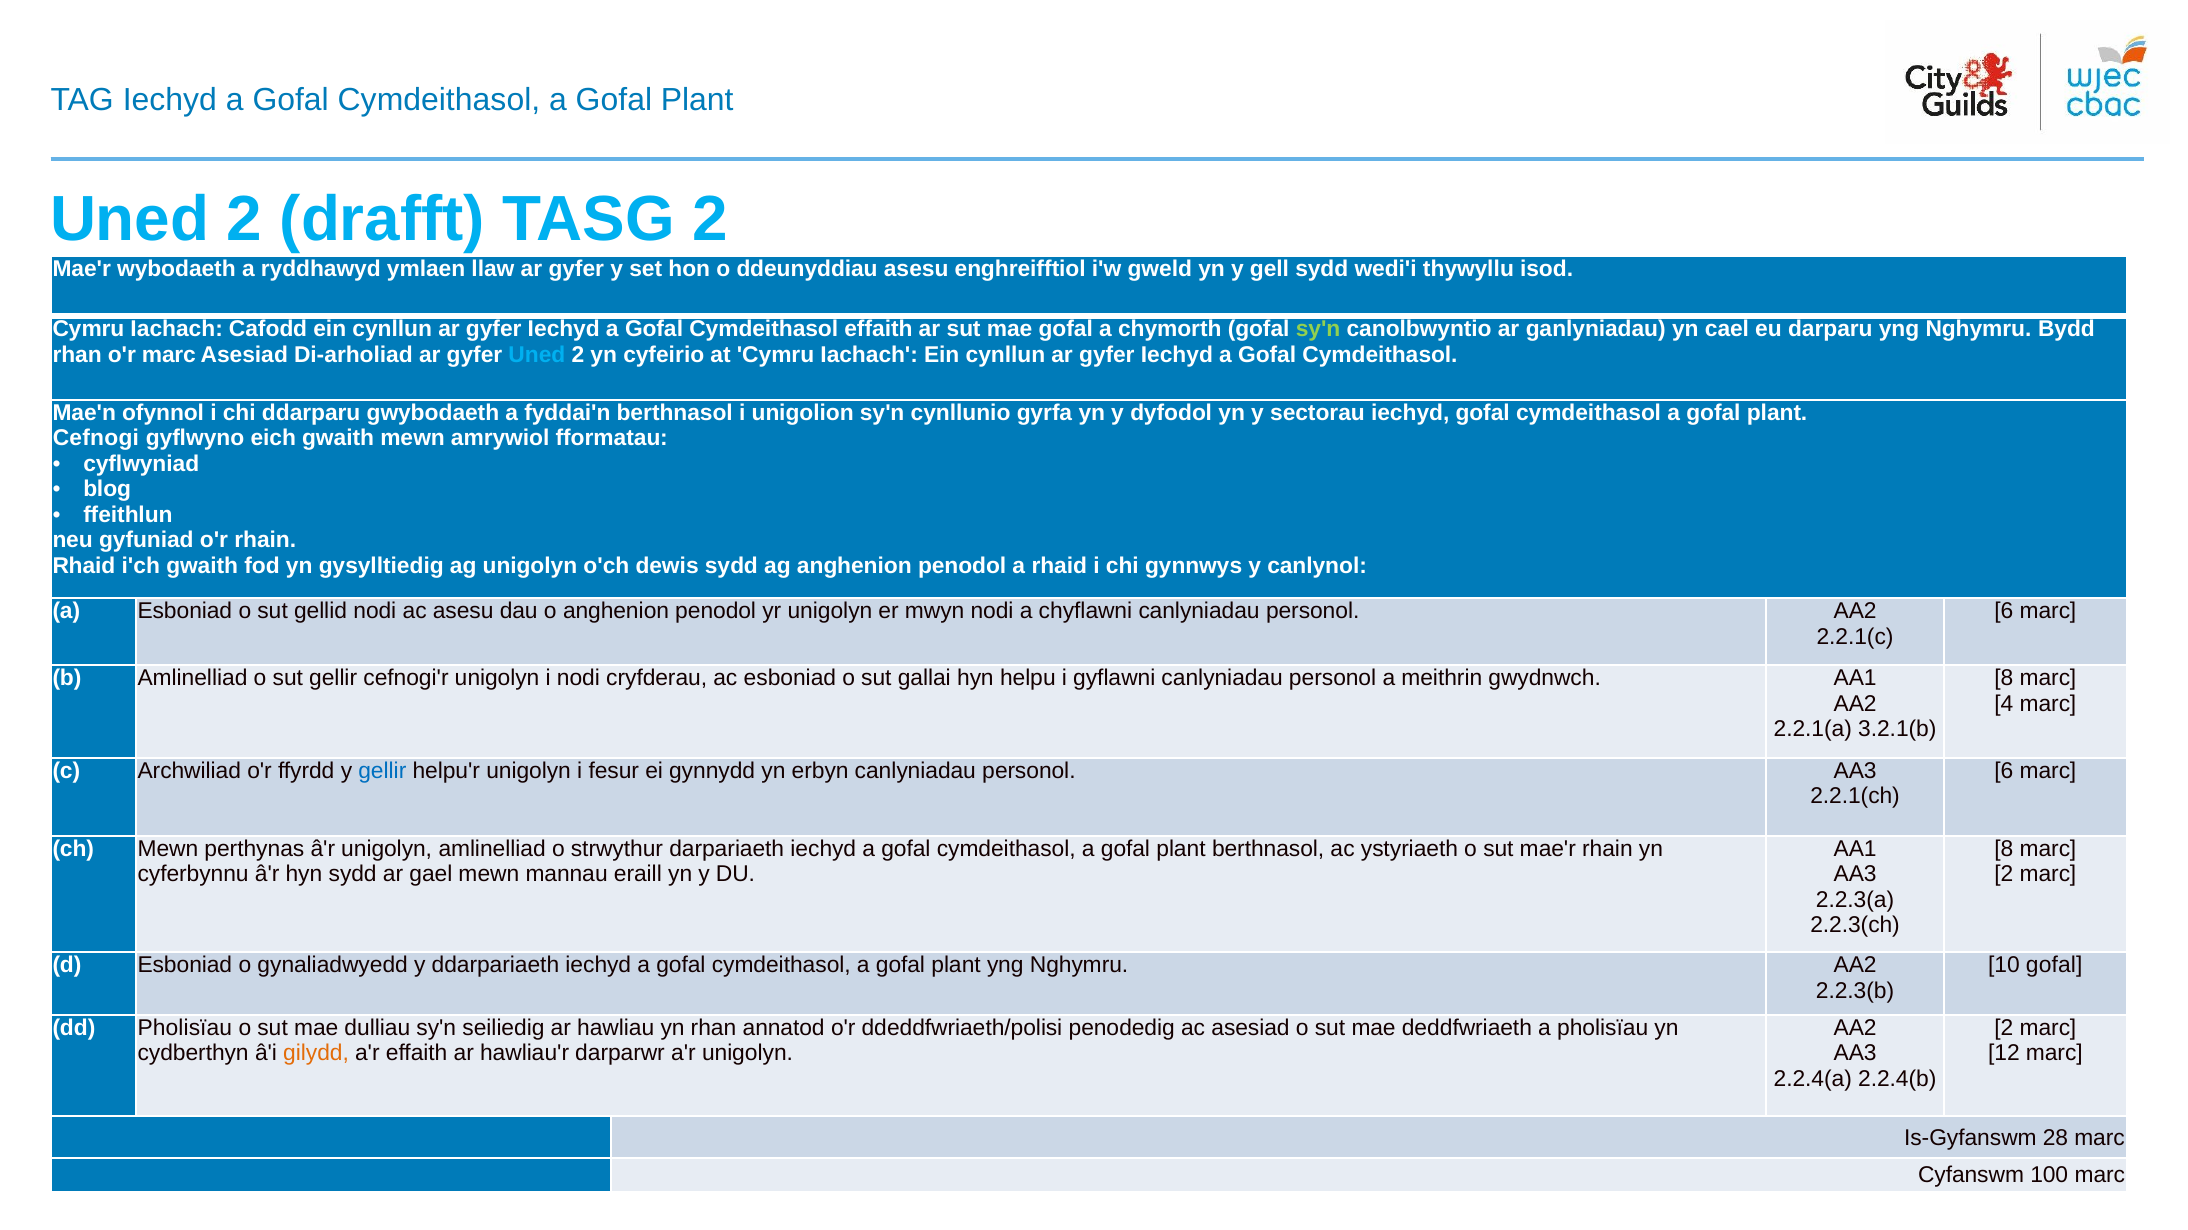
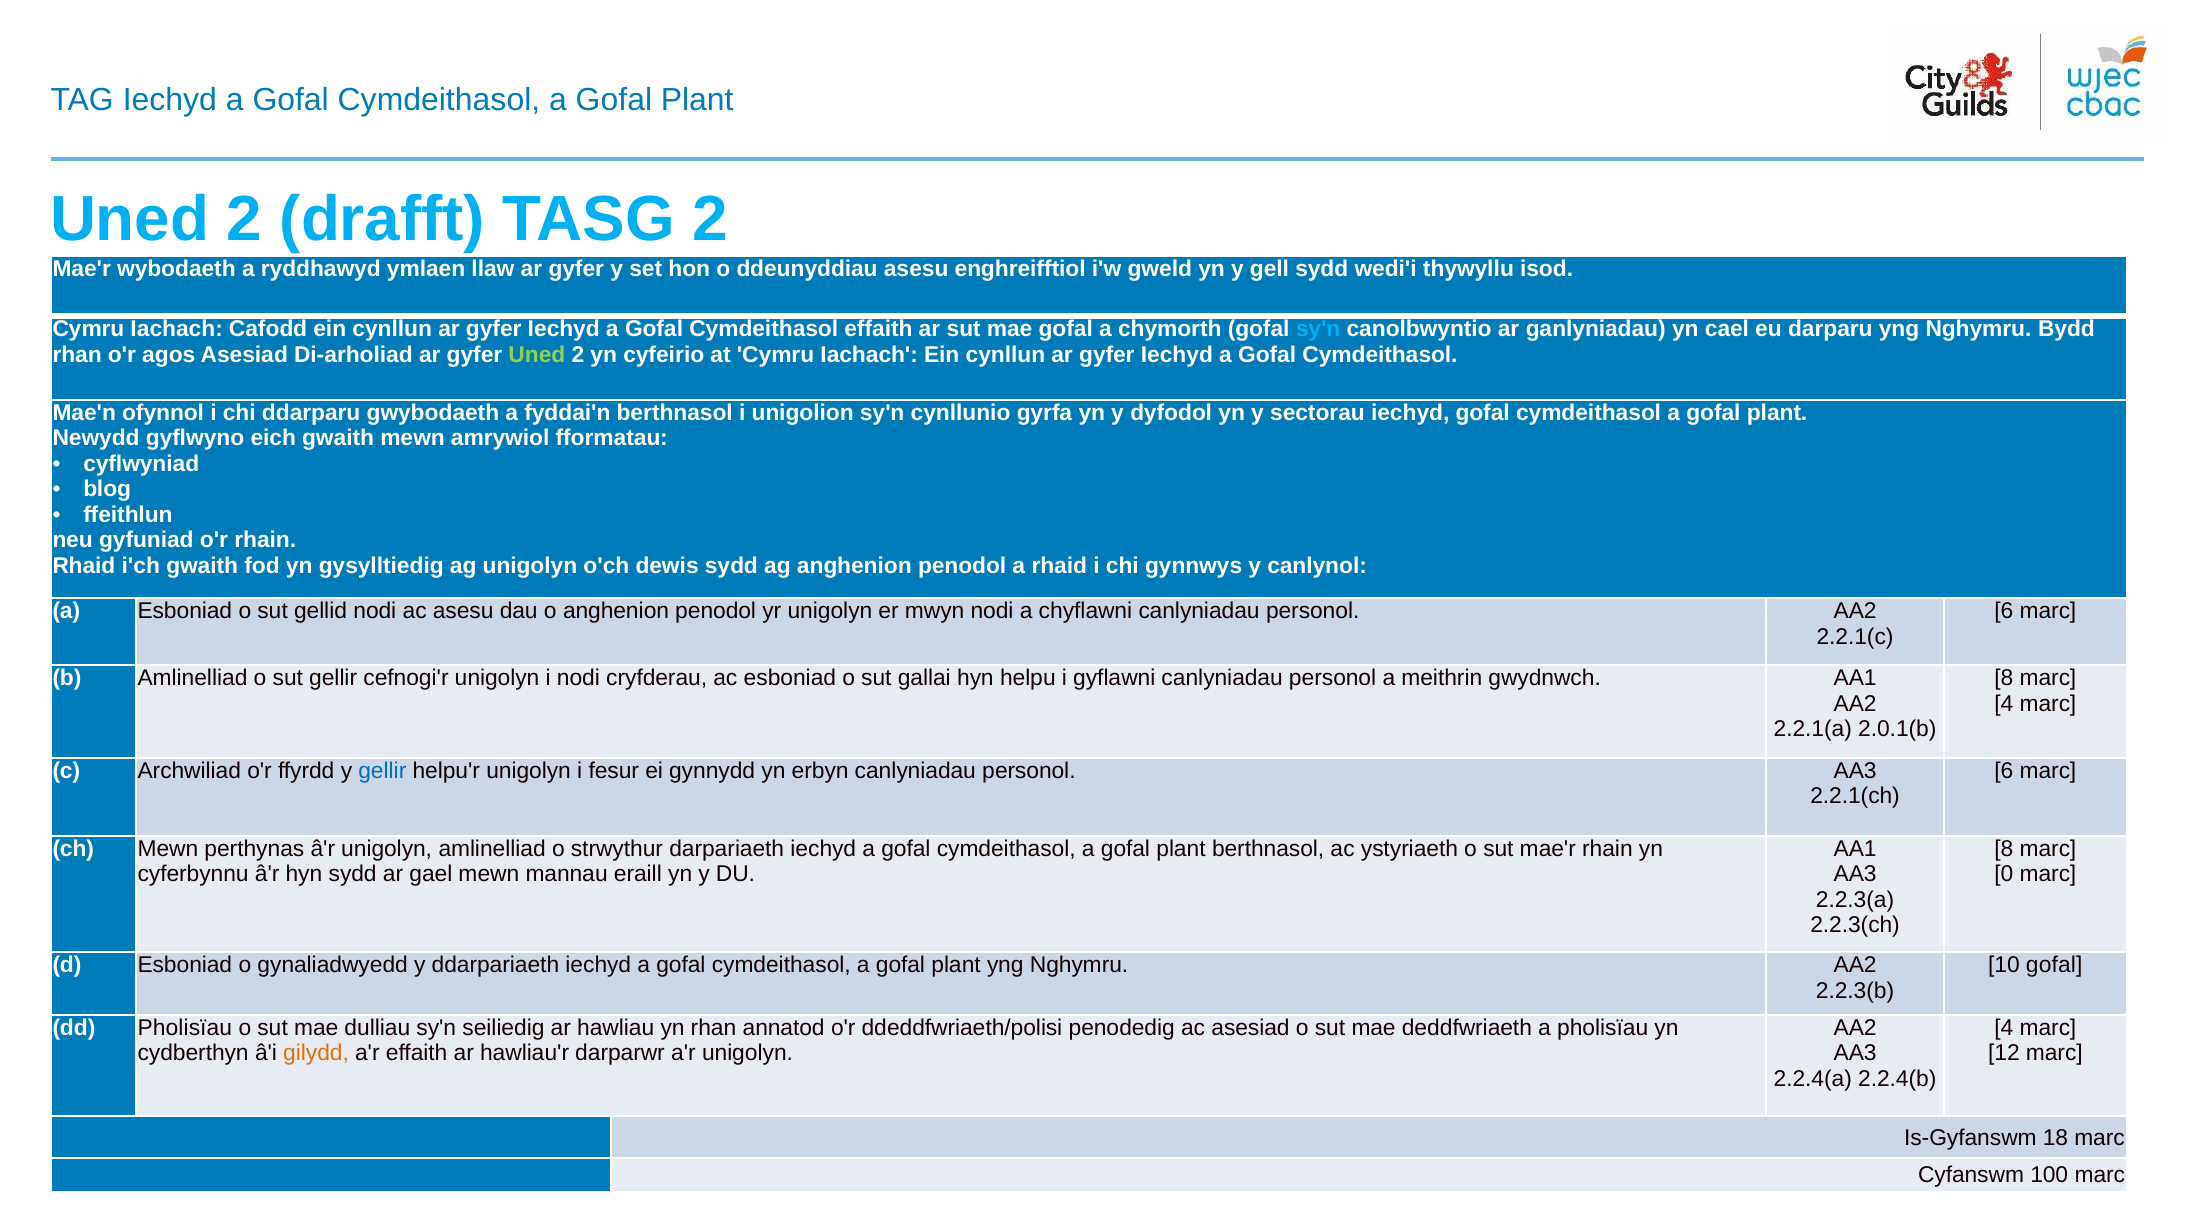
sy'n at (1318, 329) colour: light green -> light blue
o'r marc: marc -> agos
Uned at (537, 355) colour: light blue -> light green
Cefnogi: Cefnogi -> Newydd
3.2.1(b: 3.2.1(b -> 2.0.1(b
2 at (2004, 875): 2 -> 0
2 at (2004, 1028): 2 -> 4
28: 28 -> 18
